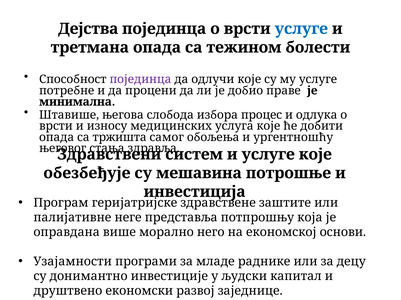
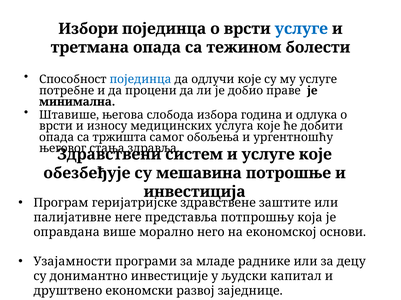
Дејства: Дејства -> Избори
појединца at (140, 80) colour: purple -> blue
процес: процес -> година
